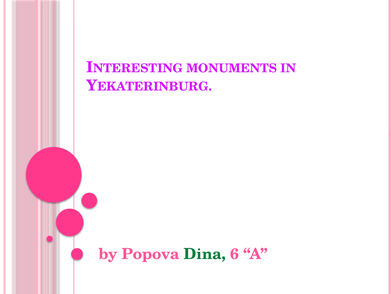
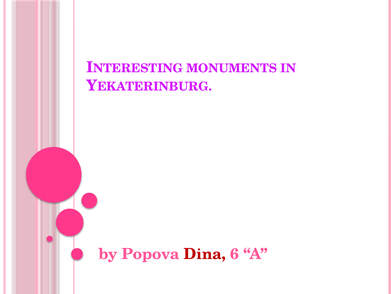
Dina colour: green -> red
